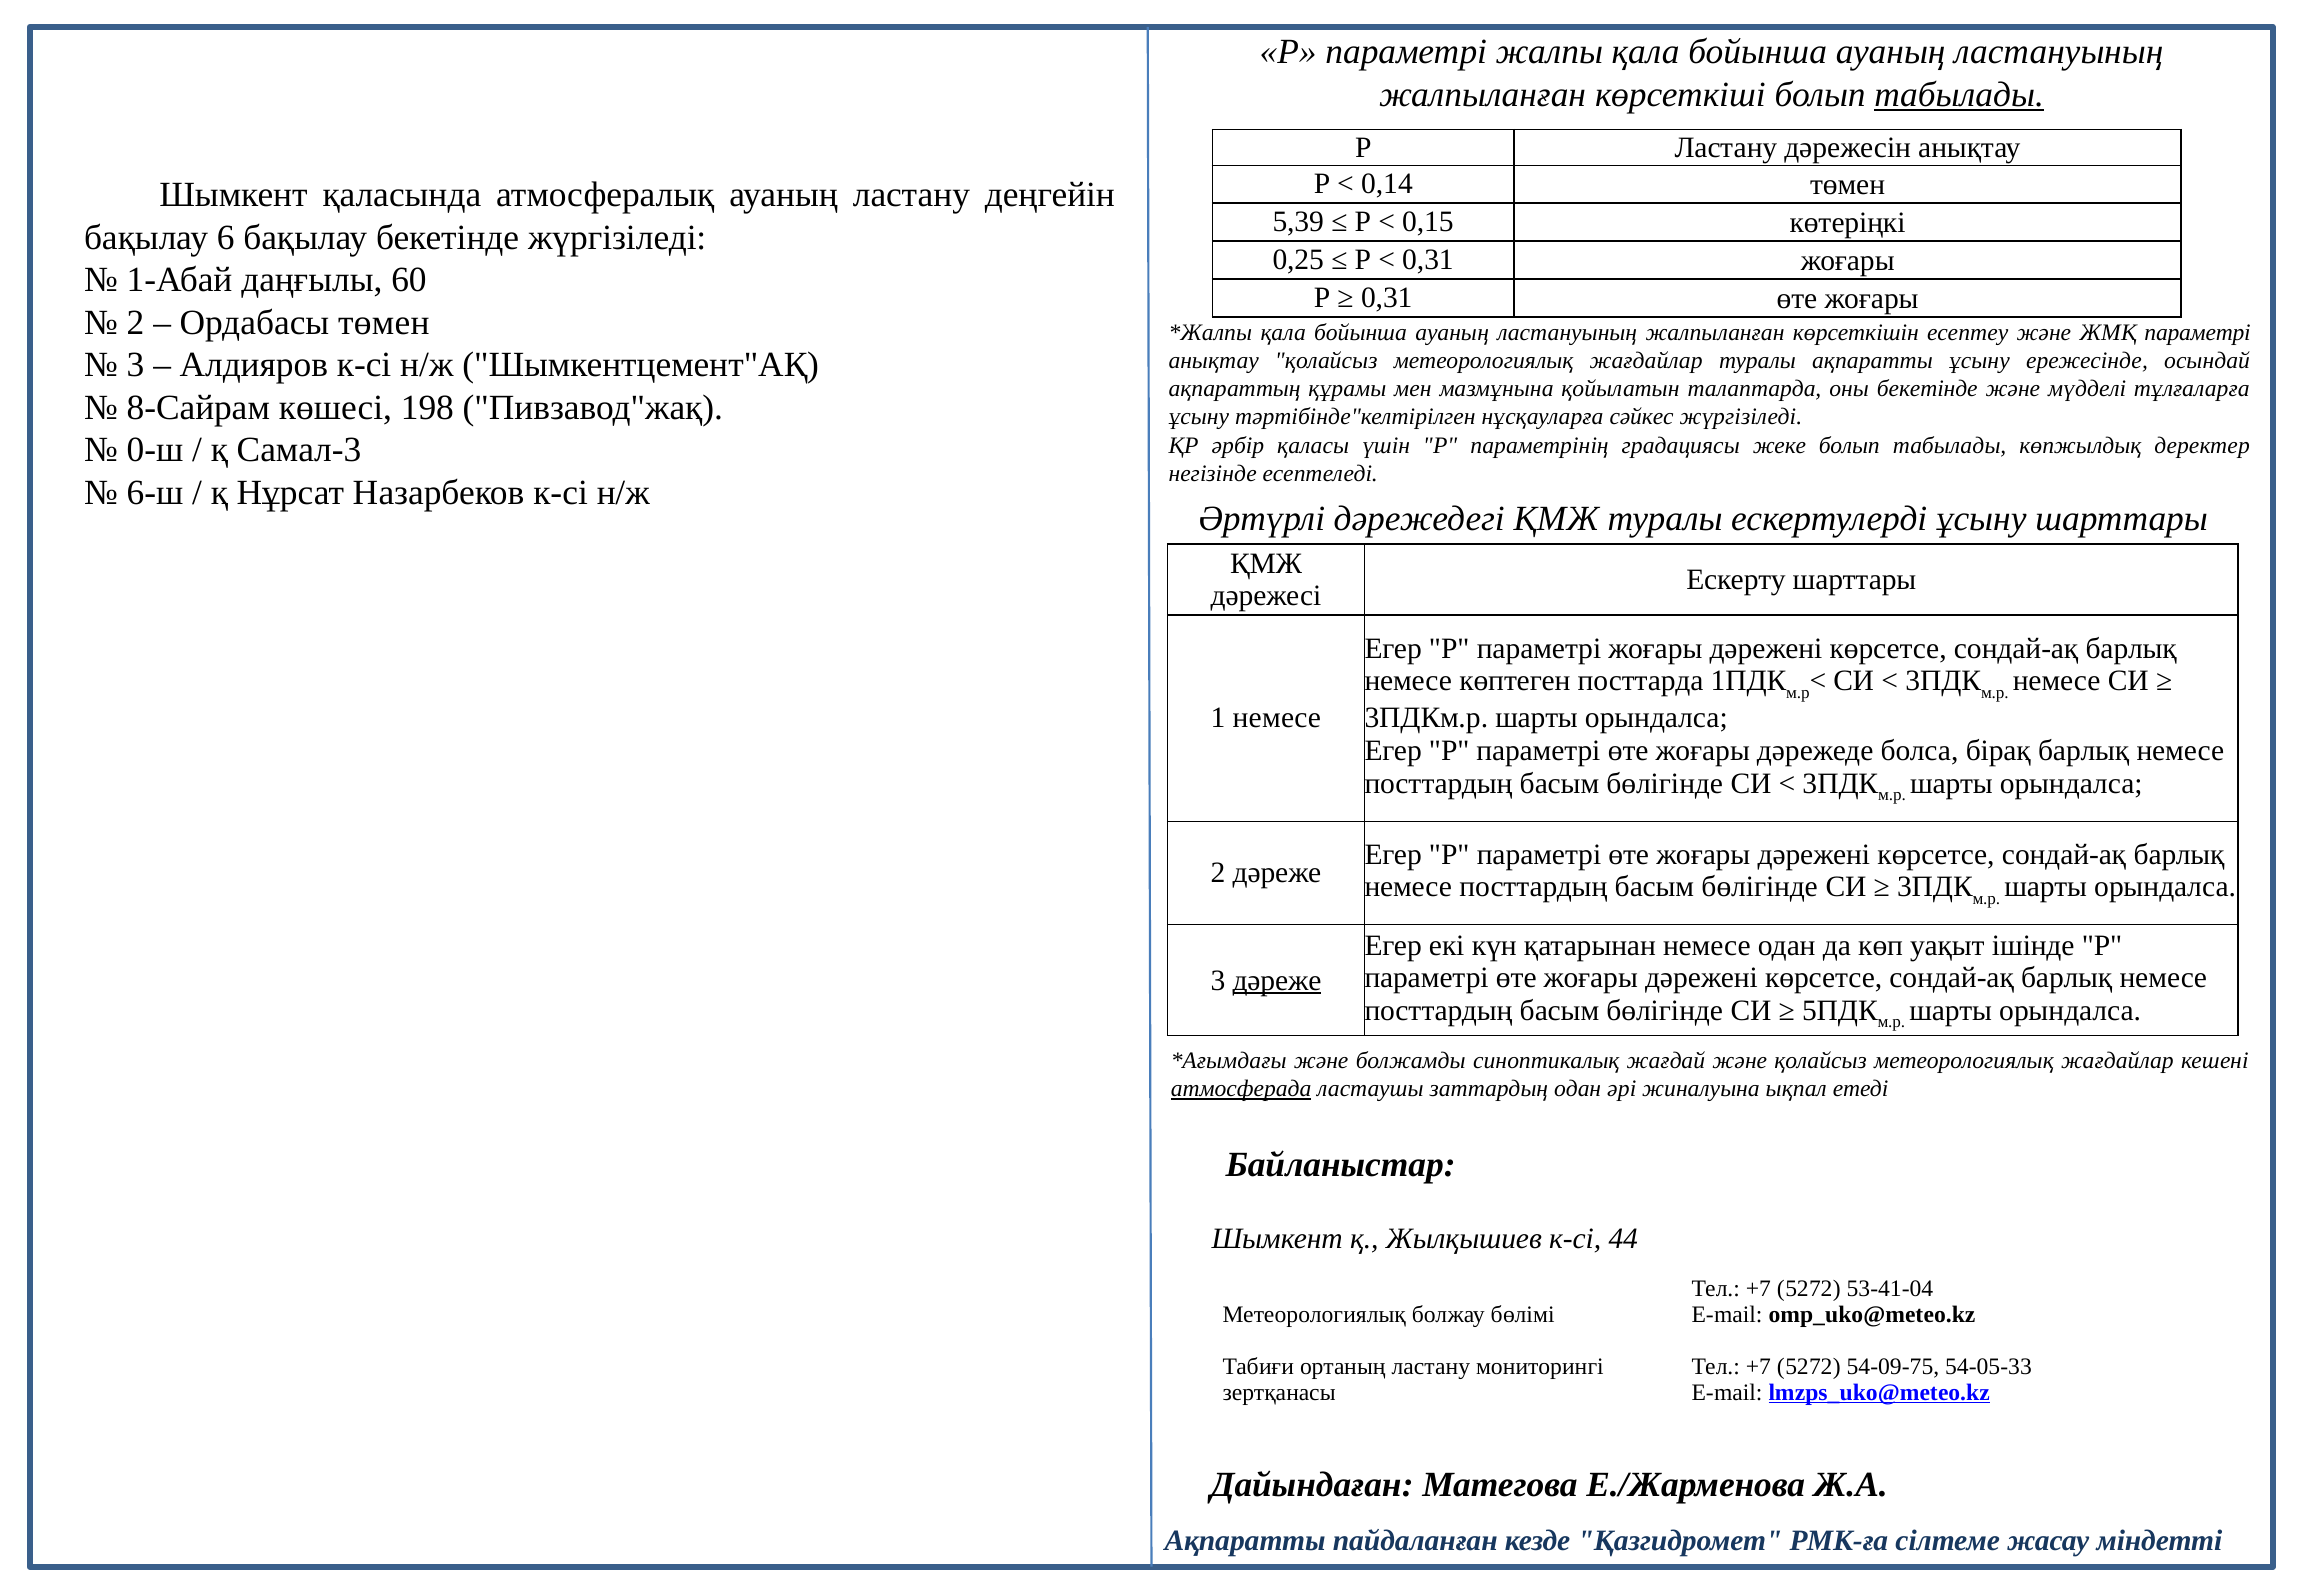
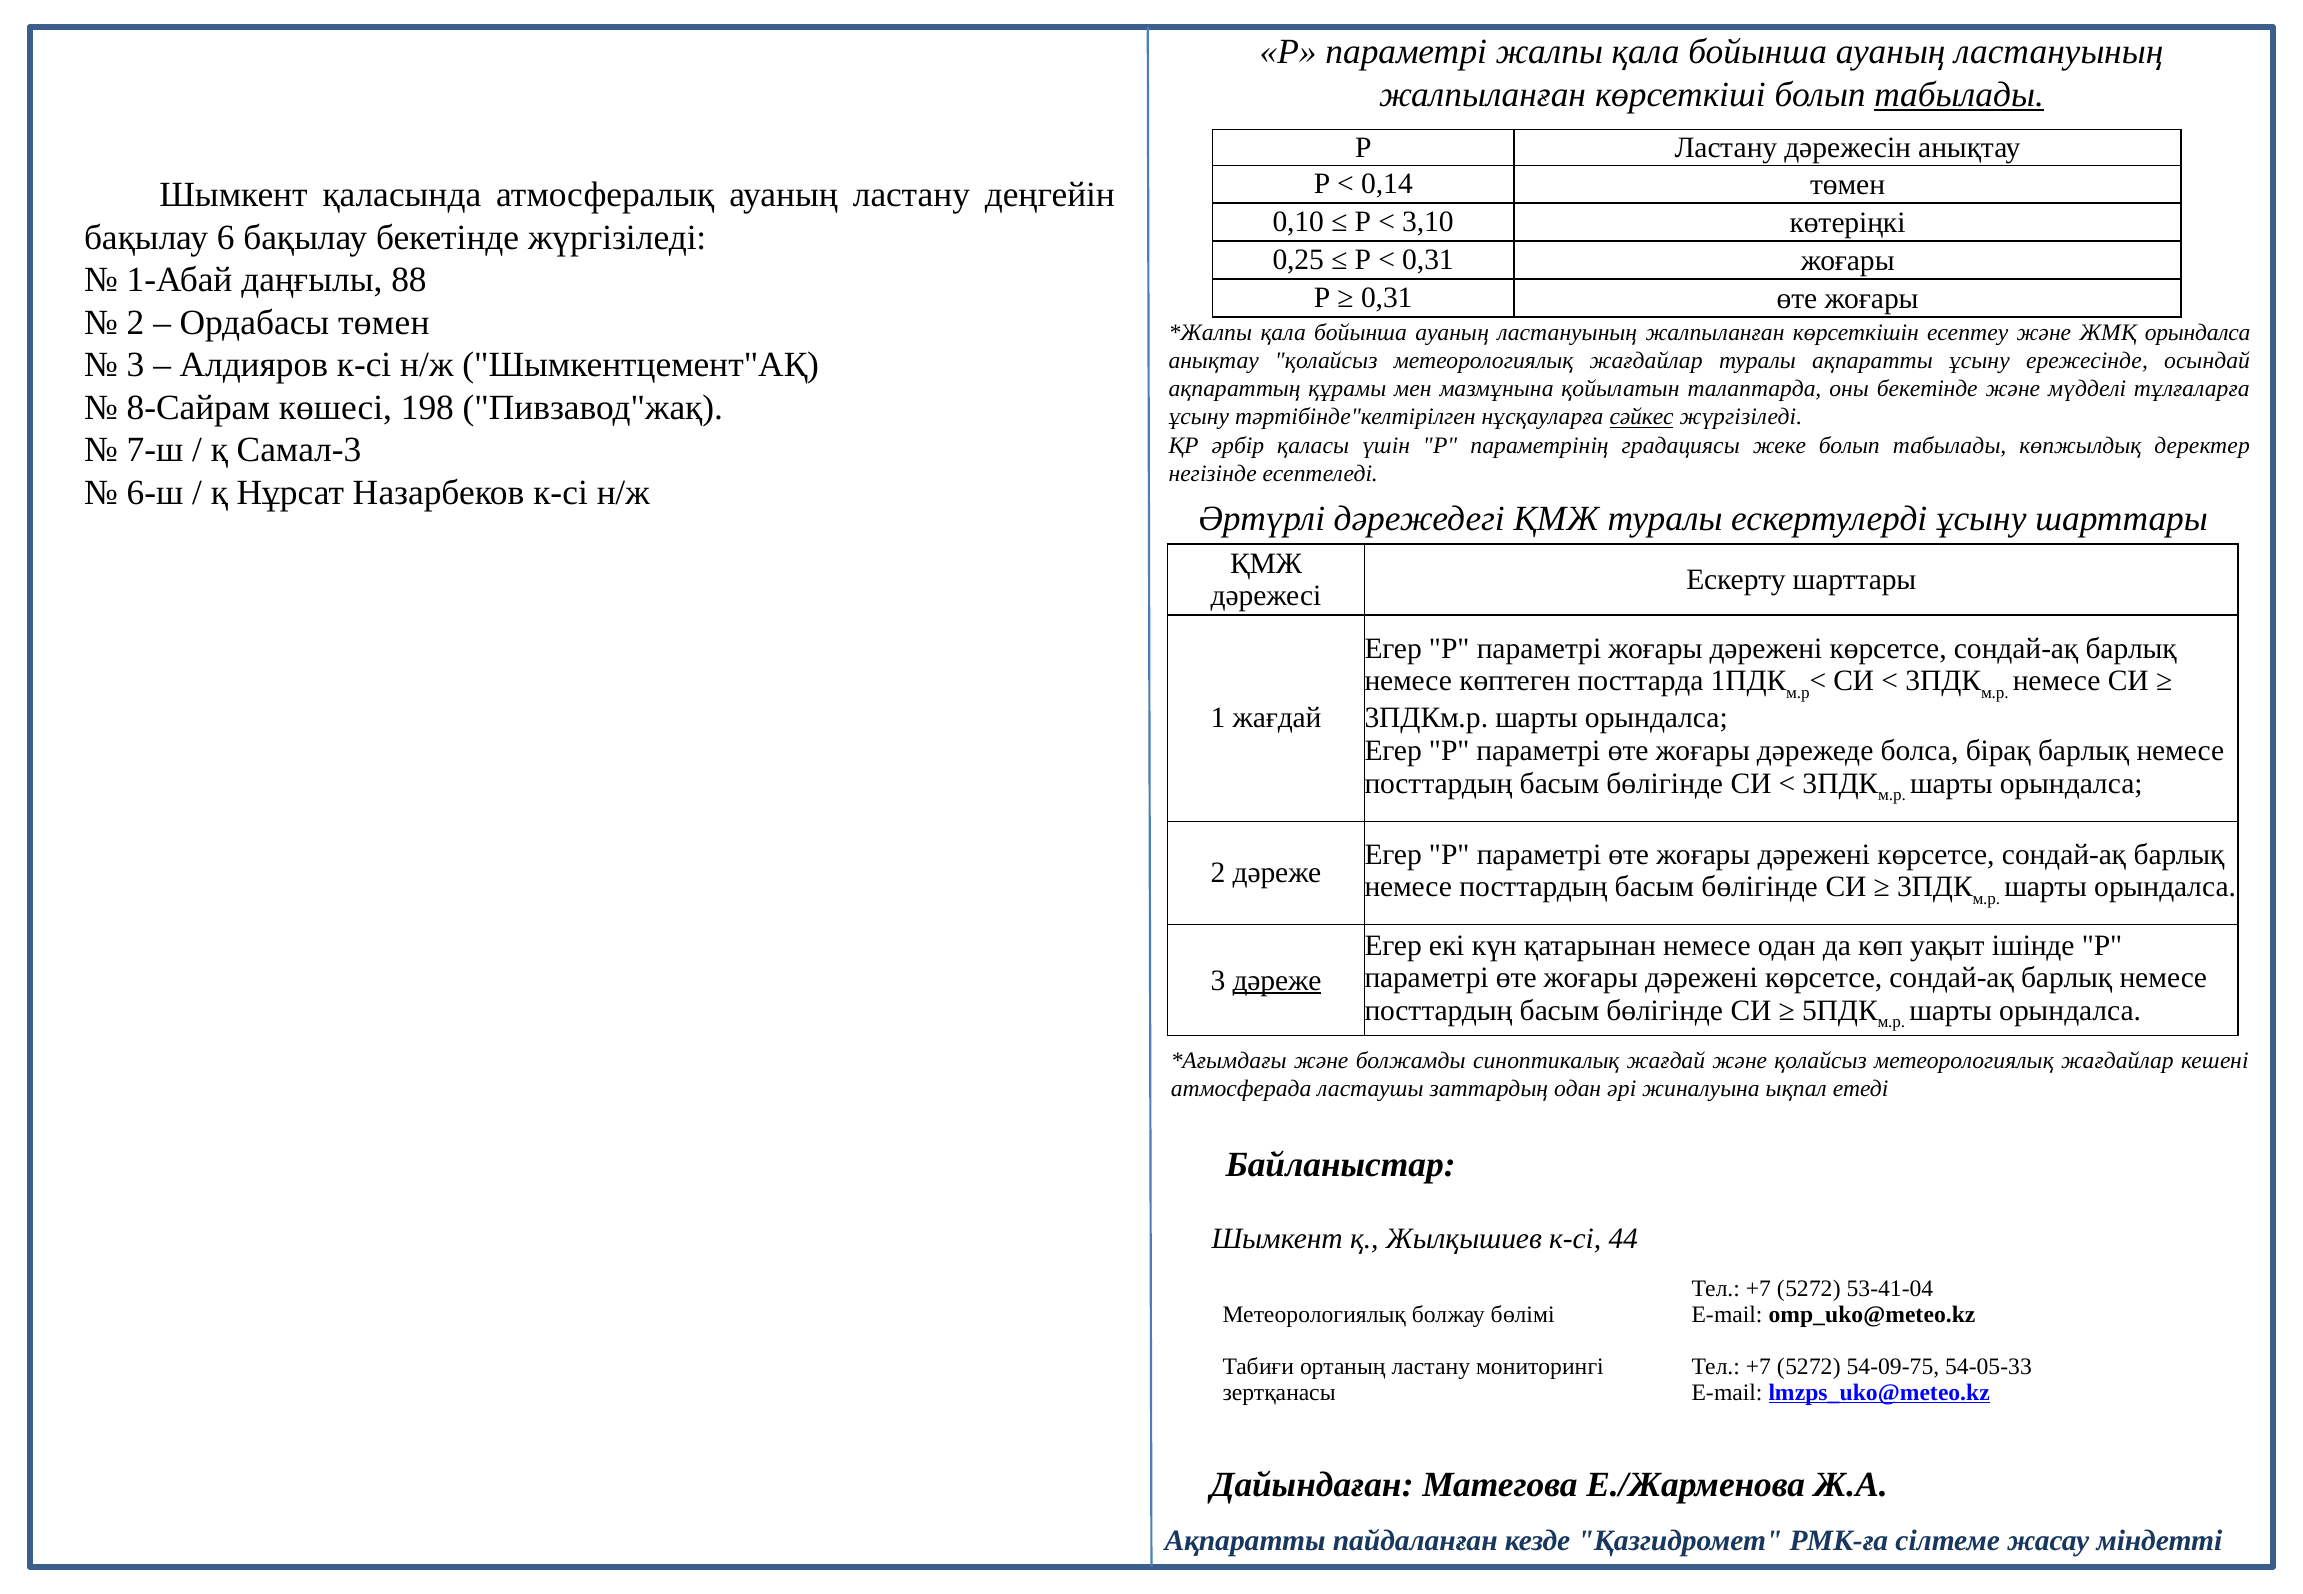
5,39: 5,39 -> 0,10
0,15: 0,15 -> 3,10
60: 60 -> 88
ЖМҚ параметрі: параметрі -> орындалса
сәйкес underline: none -> present
0-ш: 0-ш -> 7-ш
1 немесе: немесе -> жағдай
атмосферада underline: present -> none
